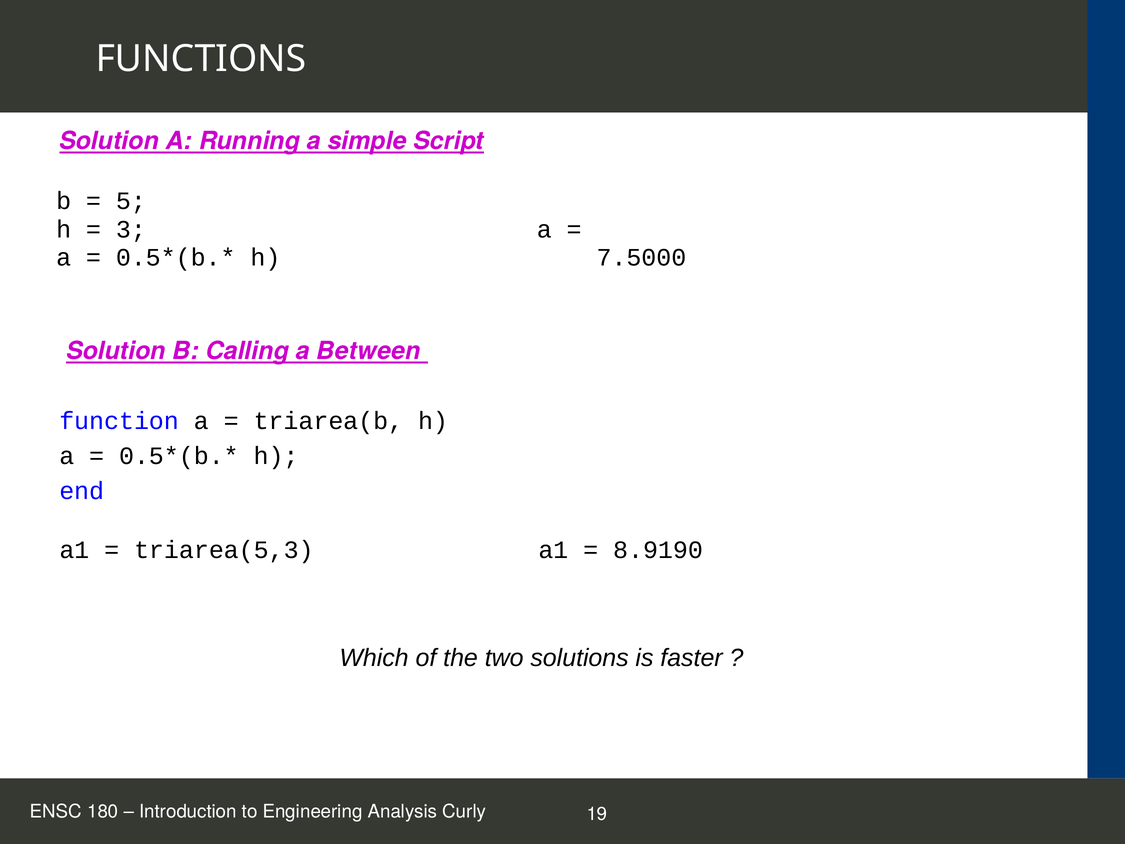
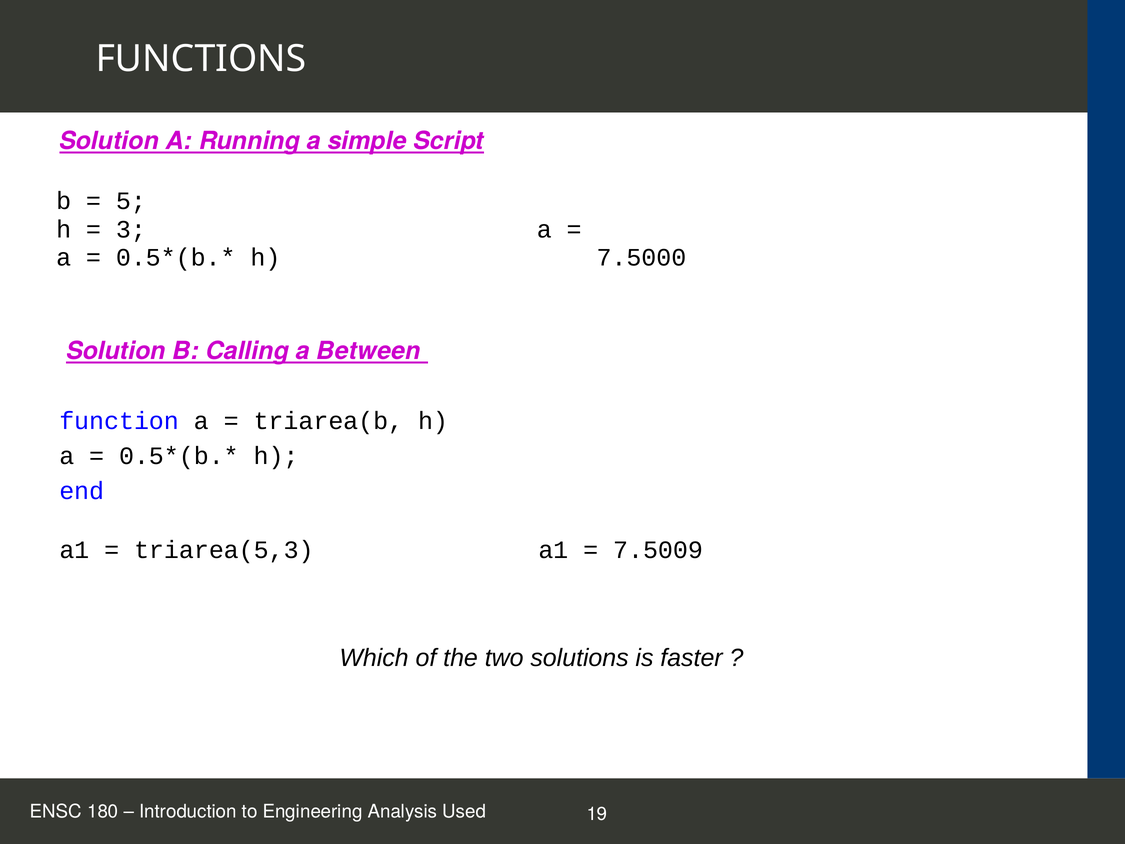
8.9190: 8.9190 -> 7.5009
Curly: Curly -> Used
